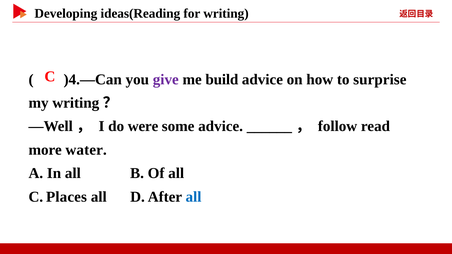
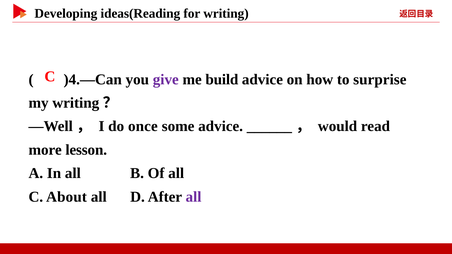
were: were -> once
follow: follow -> would
water: water -> lesson
Places: Places -> About
all at (194, 197) colour: blue -> purple
